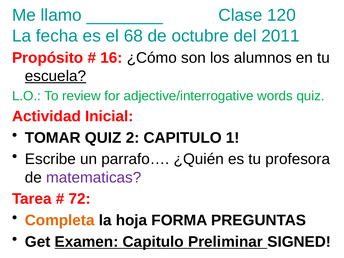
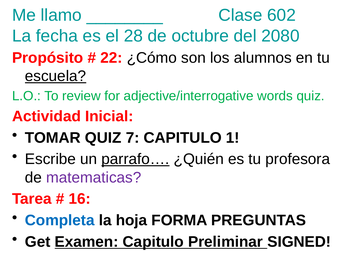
120: 120 -> 602
68: 68 -> 28
2011: 2011 -> 2080
16: 16 -> 22
2: 2 -> 7
parrafo… underline: none -> present
72: 72 -> 16
Completa colour: orange -> blue
